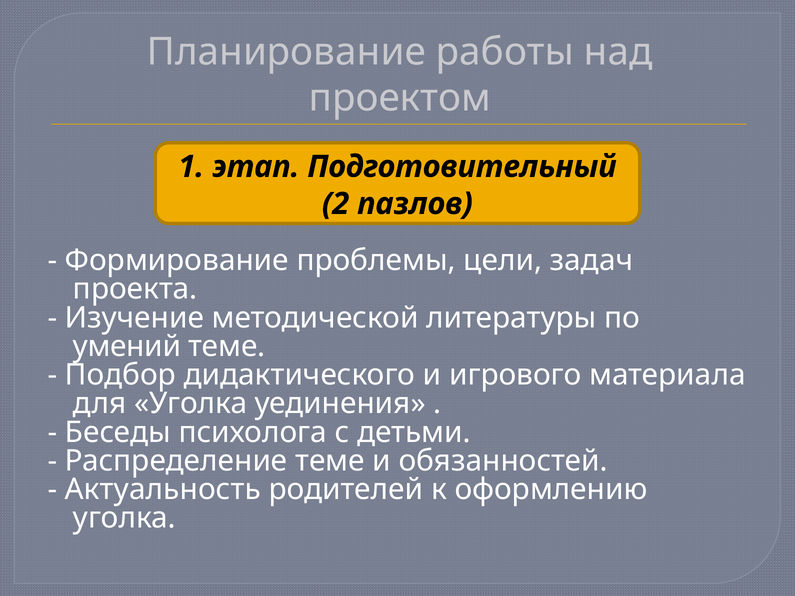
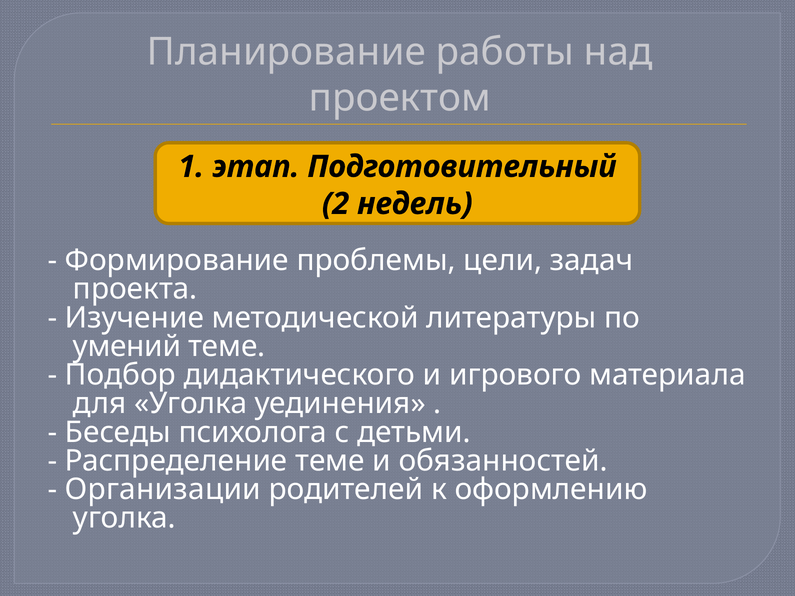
пазлов: пазлов -> недель
Актуальность: Актуальность -> Организации
